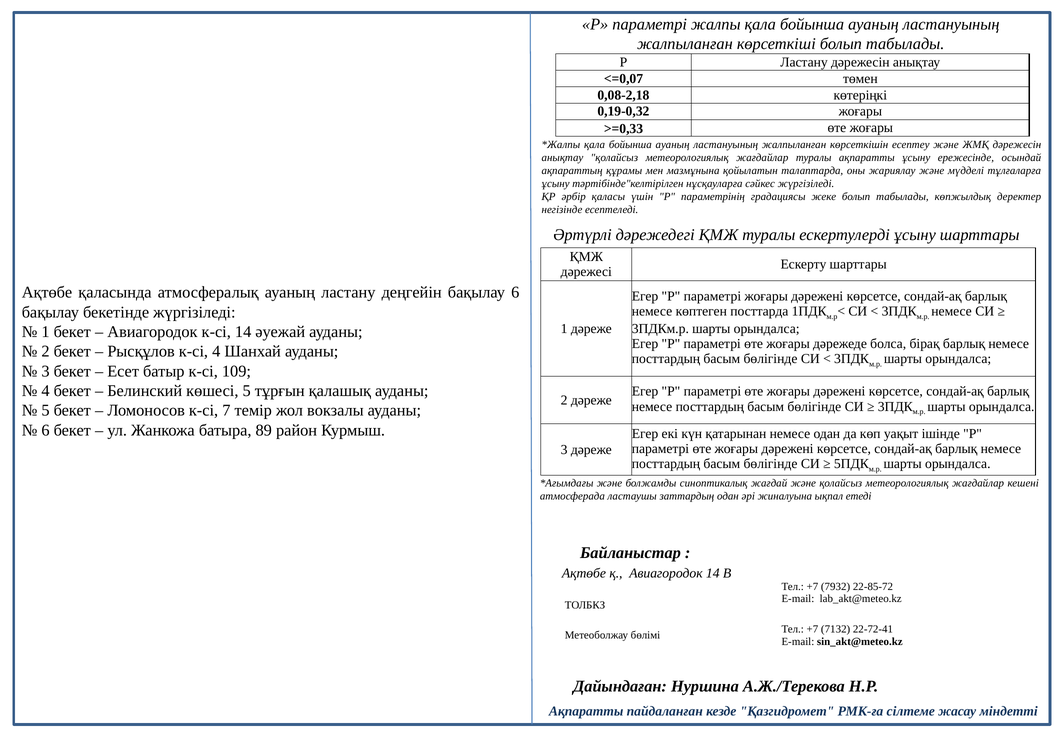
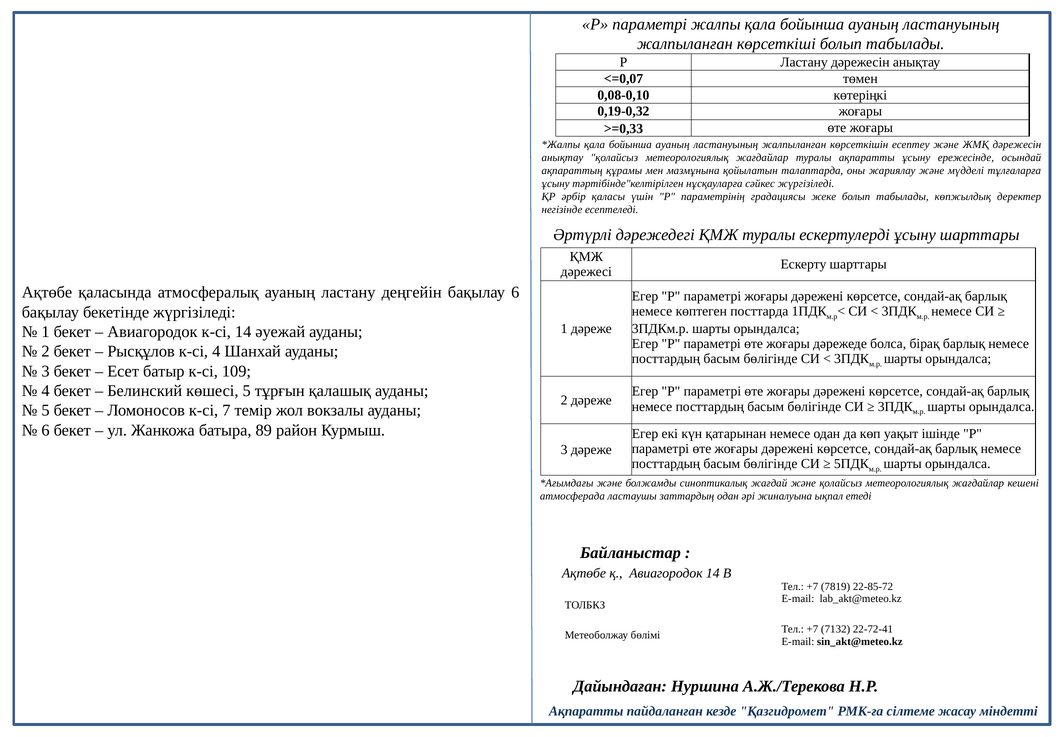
0,08-2,18: 0,08-2,18 -> 0,08-0,10
7932: 7932 -> 7819
